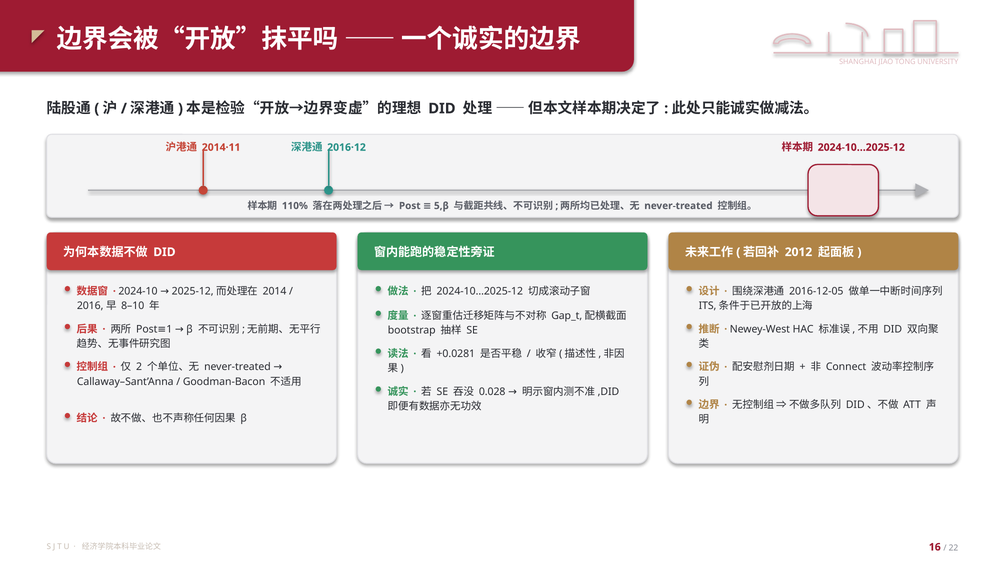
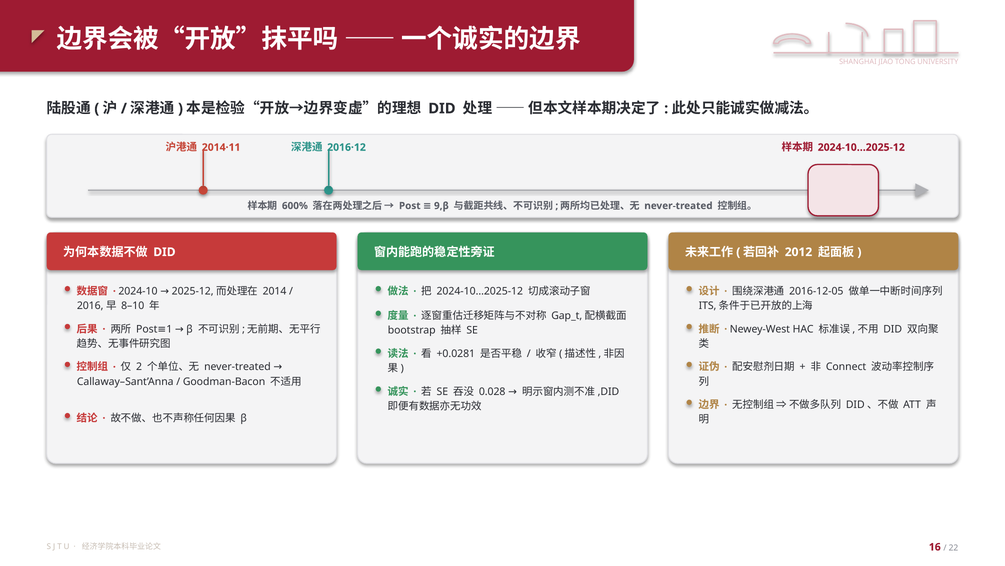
110%: 110% -> 600%
5,β: 5,β -> 9,β
